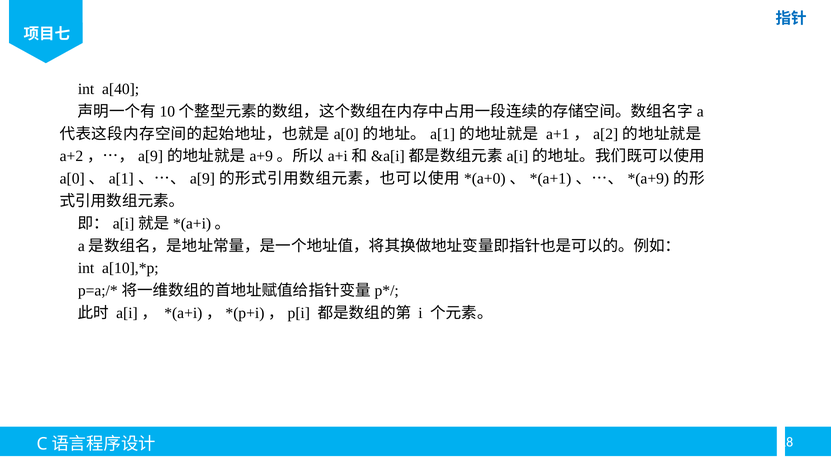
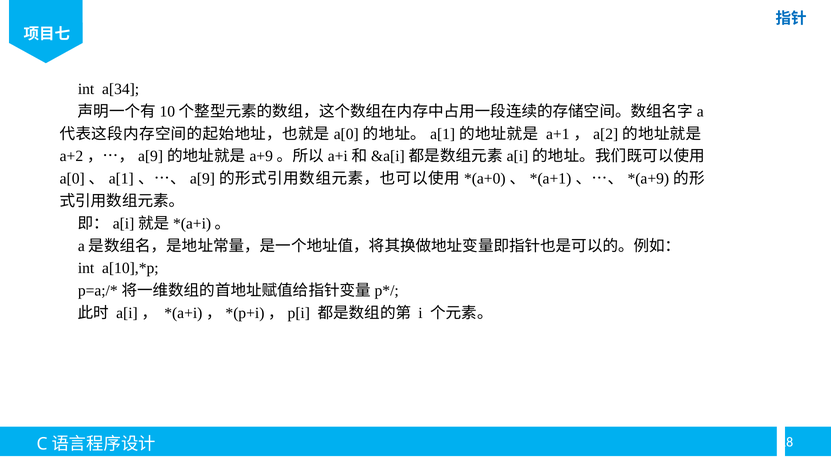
a[40: a[40 -> a[34
